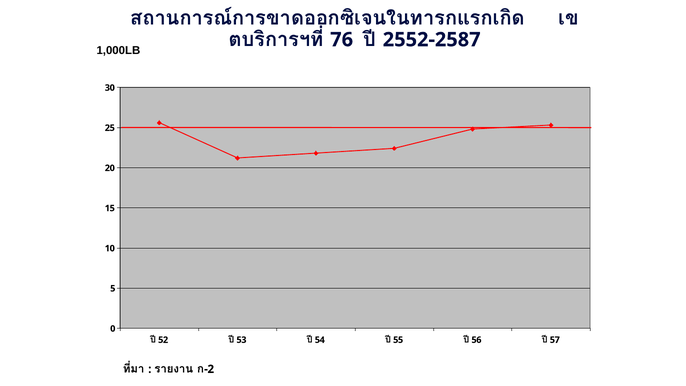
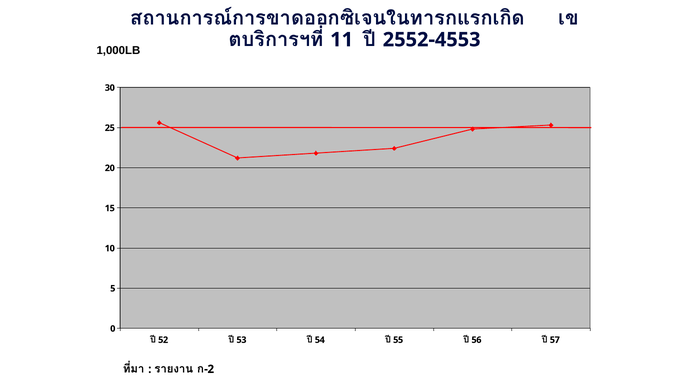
76: 76 -> 11
2552-2587: 2552-2587 -> 2552-4553
